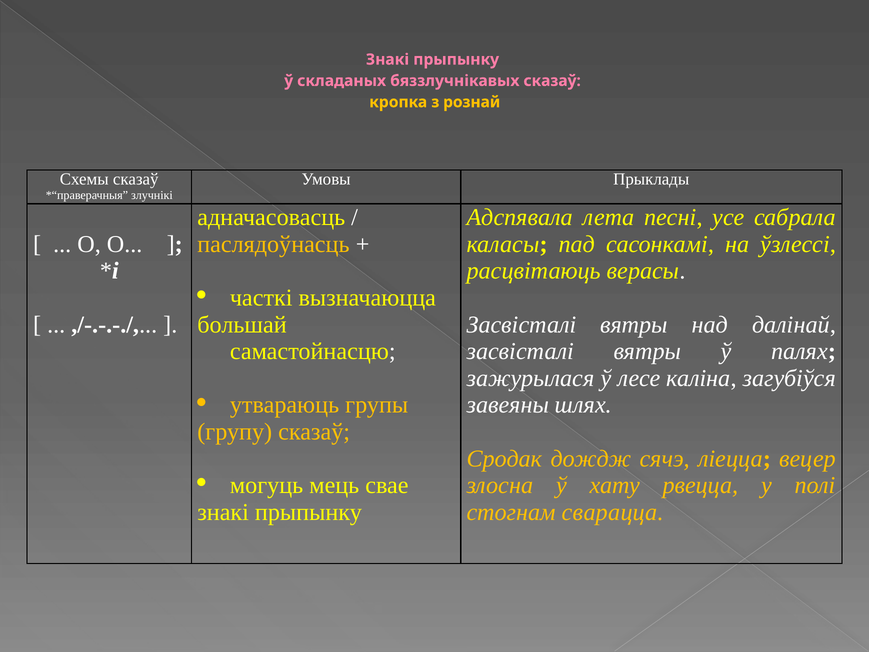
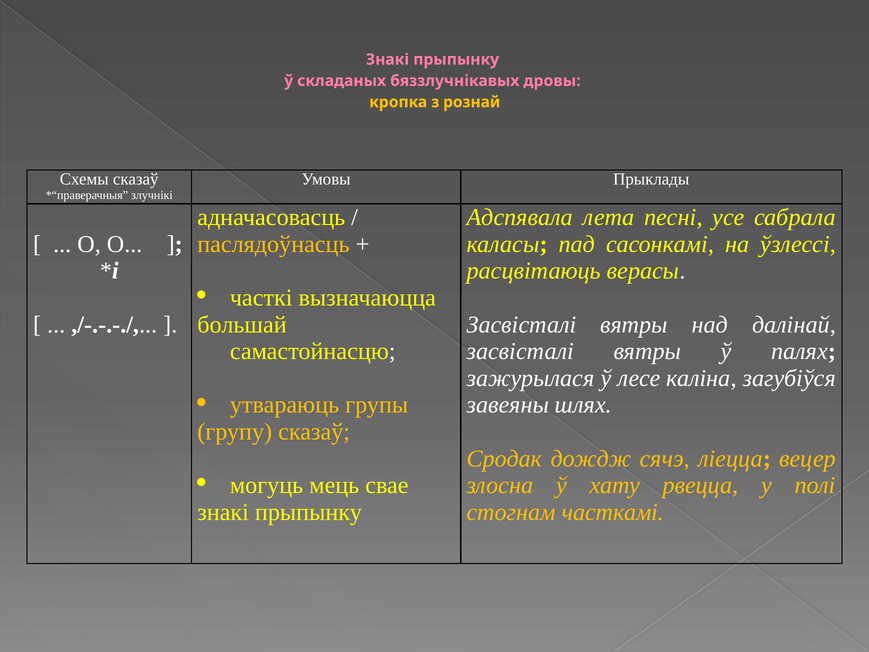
бяззлучнікавых сказаў: сказаў -> дровы
сварацца: сварацца -> часткамі
